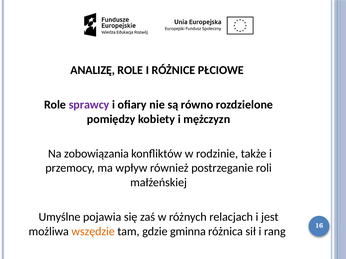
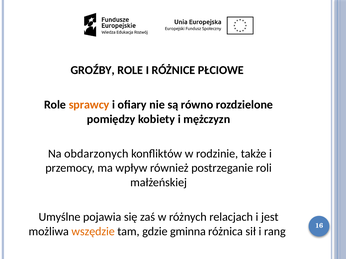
ANALIZĘ: ANALIZĘ -> GROŹBY
sprawcy colour: purple -> orange
zobowiązania: zobowiązania -> obdarzonych
